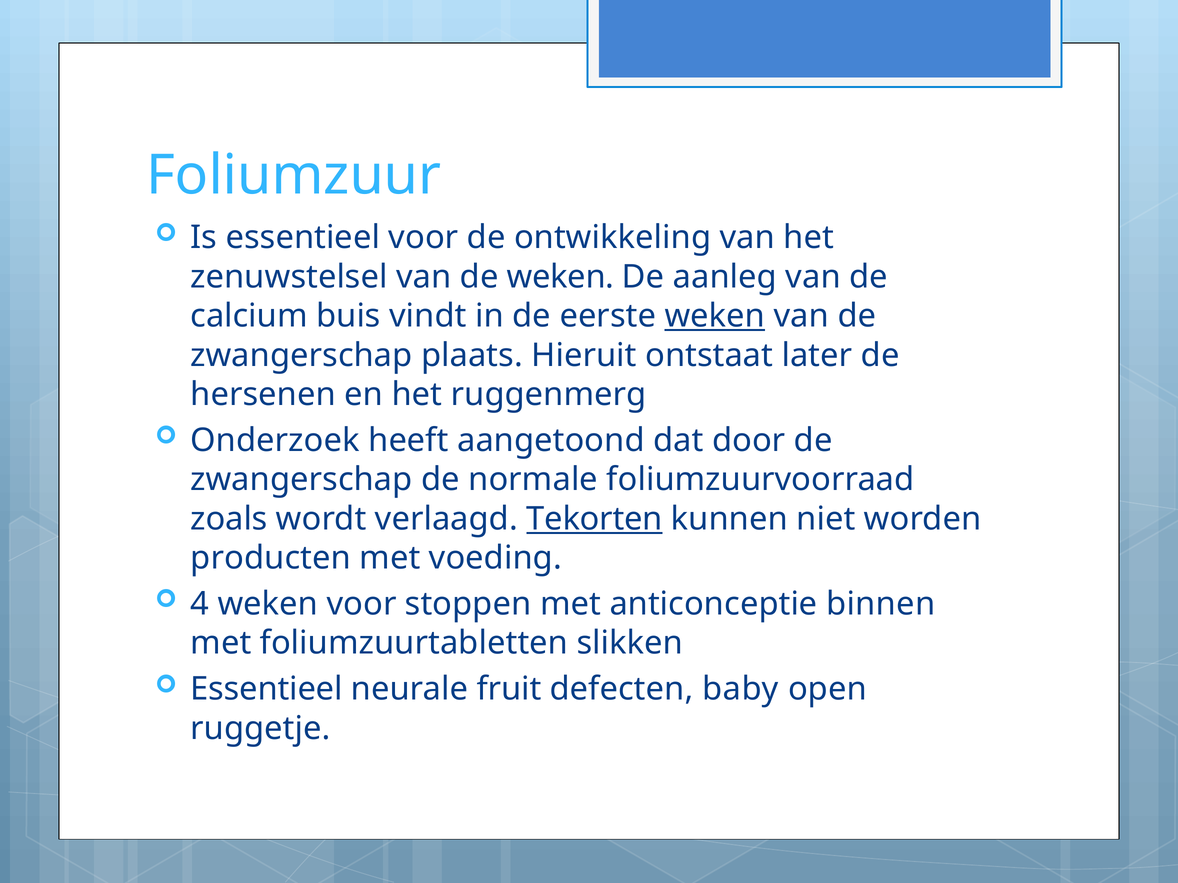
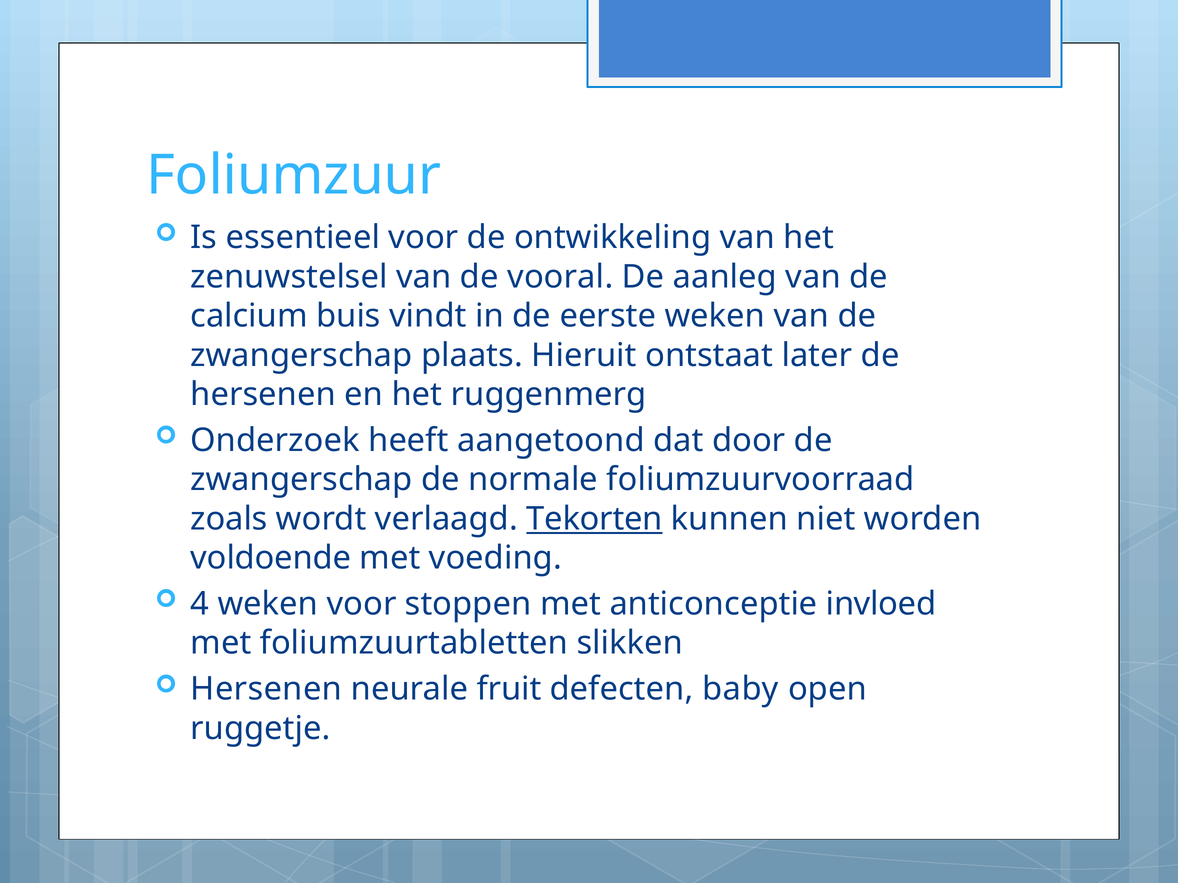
de weken: weken -> vooral
weken at (715, 316) underline: present -> none
producten: producten -> voldoende
binnen: binnen -> invloed
Essentieel at (267, 689): Essentieel -> Hersenen
